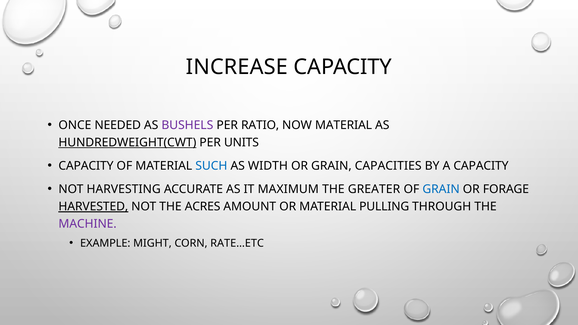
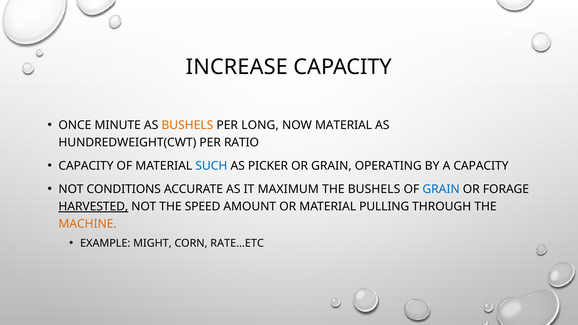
NEEDED: NEEDED -> MINUTE
BUSHELS at (187, 125) colour: purple -> orange
RATIO: RATIO -> LONG
HUNDREDWEIGHT(CWT underline: present -> none
UNITS: UNITS -> RATIO
WIDTH: WIDTH -> PICKER
CAPACITIES: CAPACITIES -> OPERATING
HARVESTING: HARVESTING -> CONDITIONS
THE GREATER: GREATER -> BUSHELS
ACRES: ACRES -> SPEED
MACHINE colour: purple -> orange
